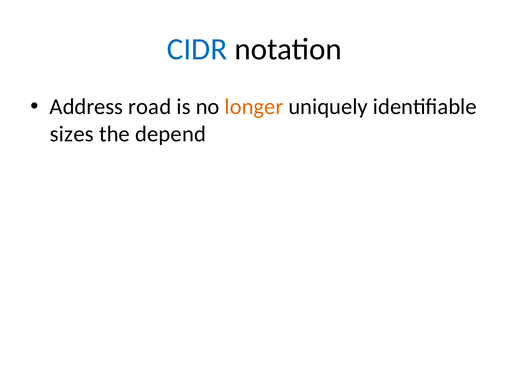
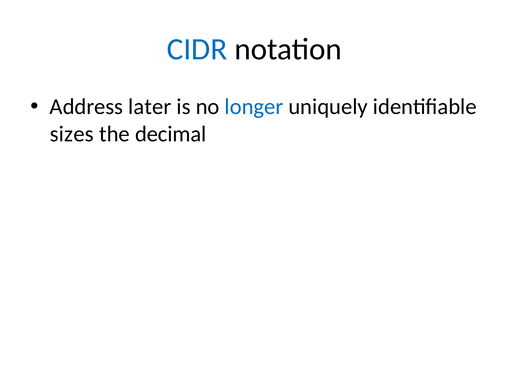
road: road -> later
longer colour: orange -> blue
depend: depend -> decimal
